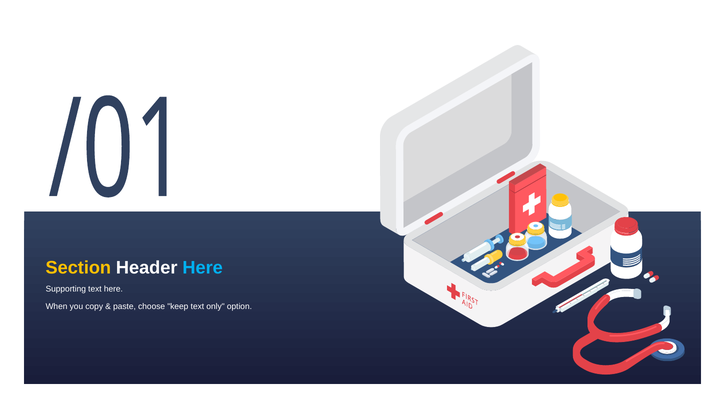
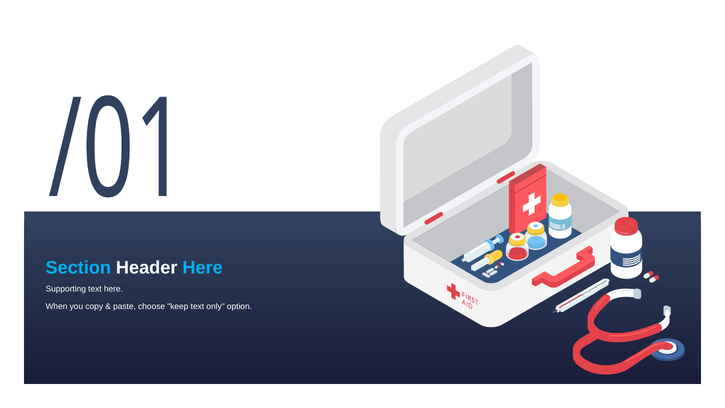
Section colour: yellow -> light blue
